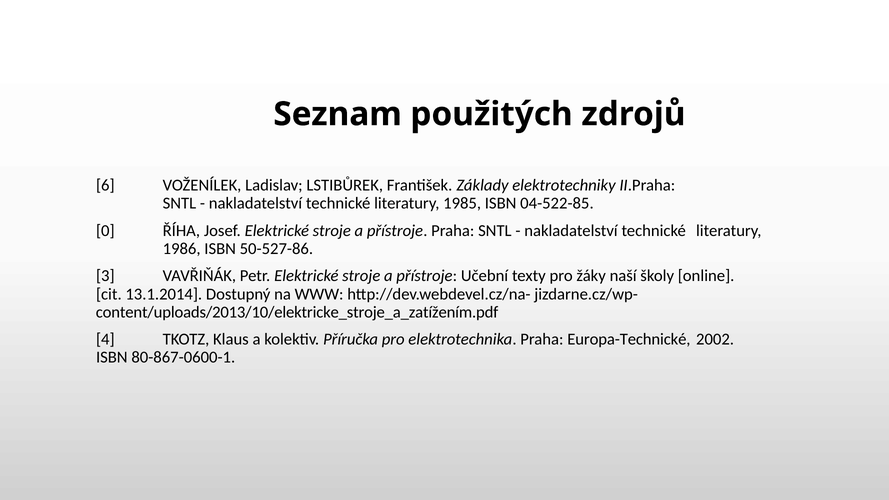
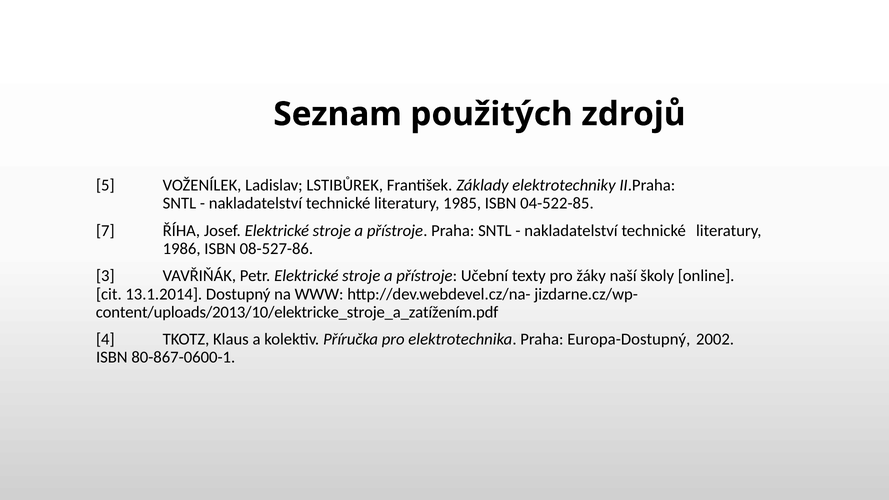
6: 6 -> 5
0: 0 -> 7
50-527-86: 50-527-86 -> 08-527-86
Europa-Technické: Europa-Technické -> Europa-Dostupný
